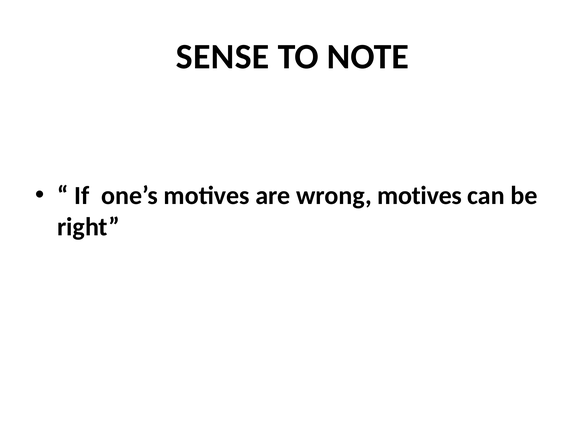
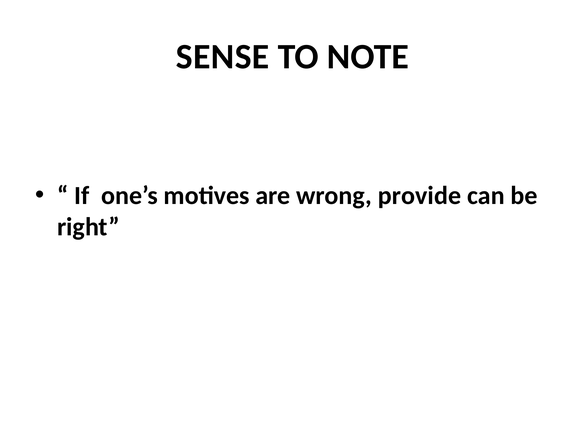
wrong motives: motives -> provide
